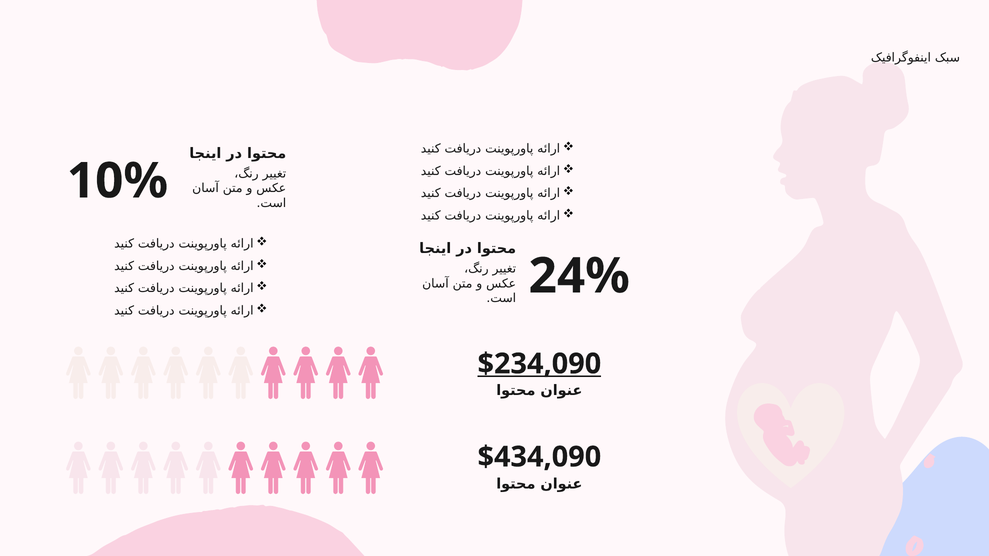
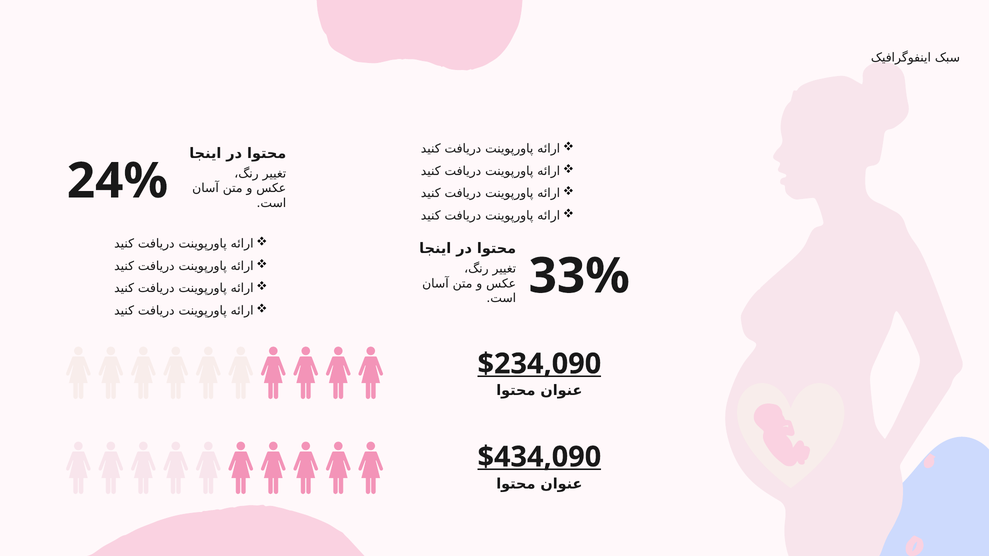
10%: 10% -> 24%
24%: 24% -> 33%
$434,090 underline: none -> present
